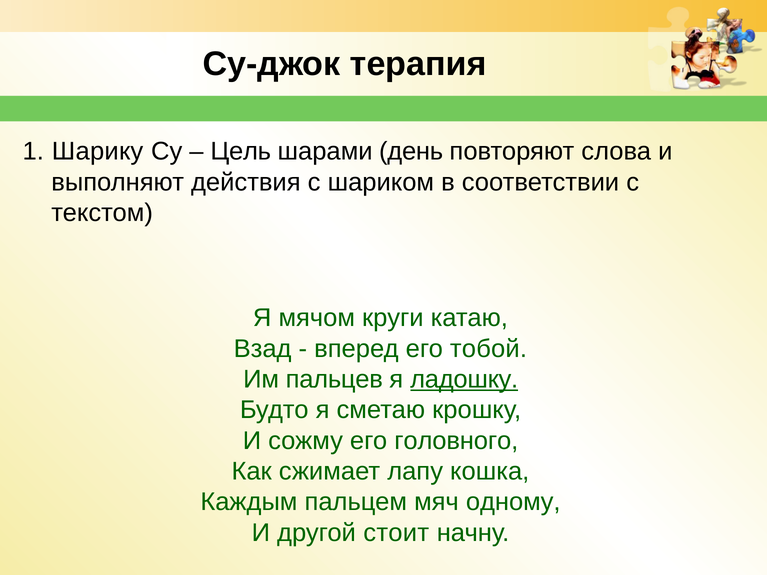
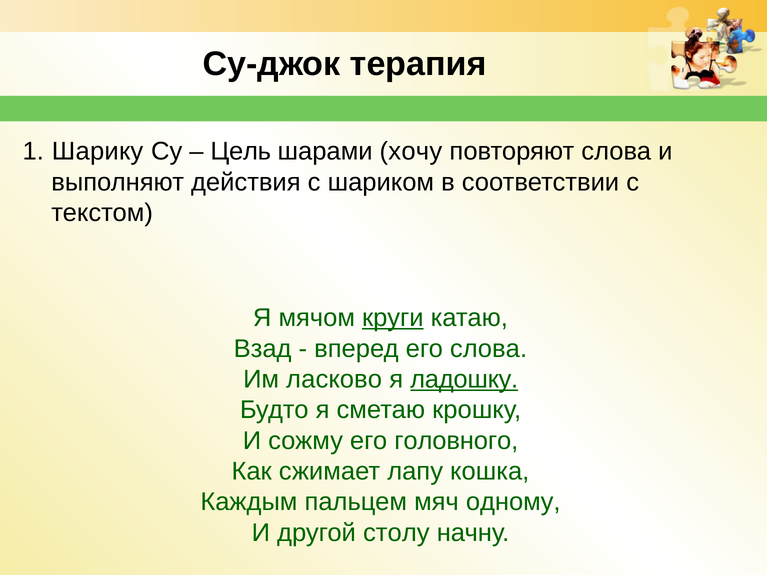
день: день -> хочу
круги underline: none -> present
его тобой: тобой -> слова
пальцев: пальцев -> ласково
стоит: стоит -> столу
